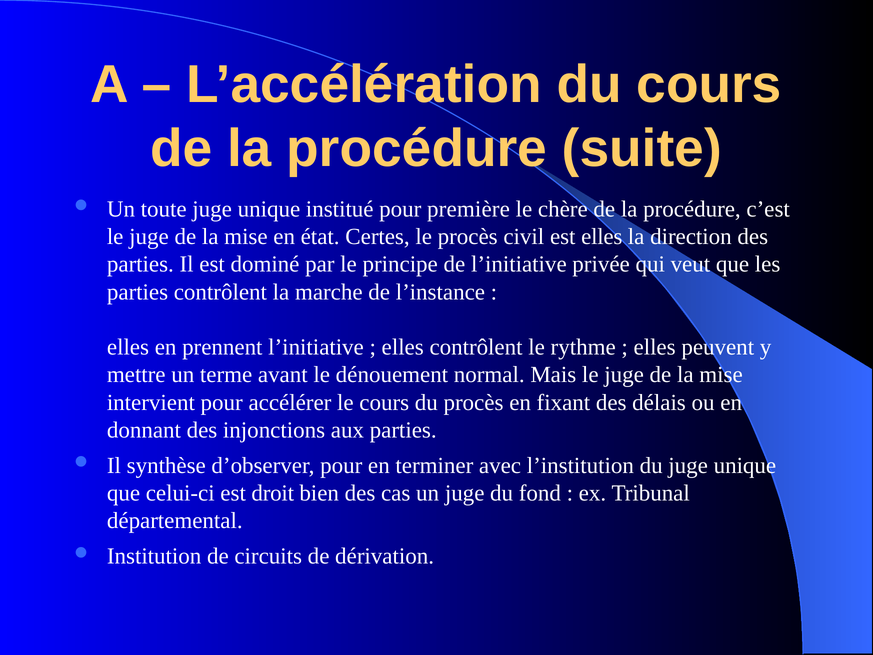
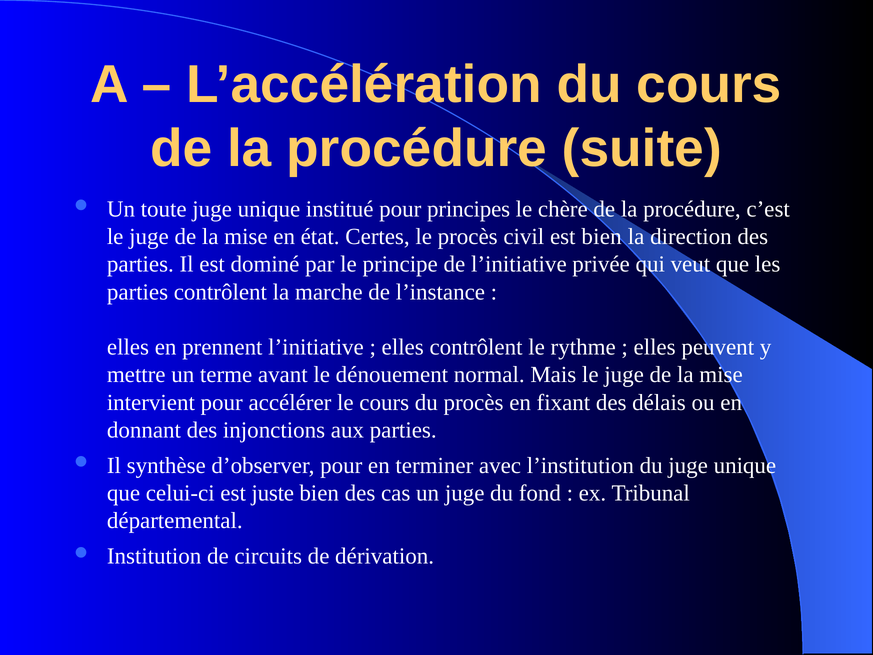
première: première -> principes
est elles: elles -> bien
droit: droit -> juste
